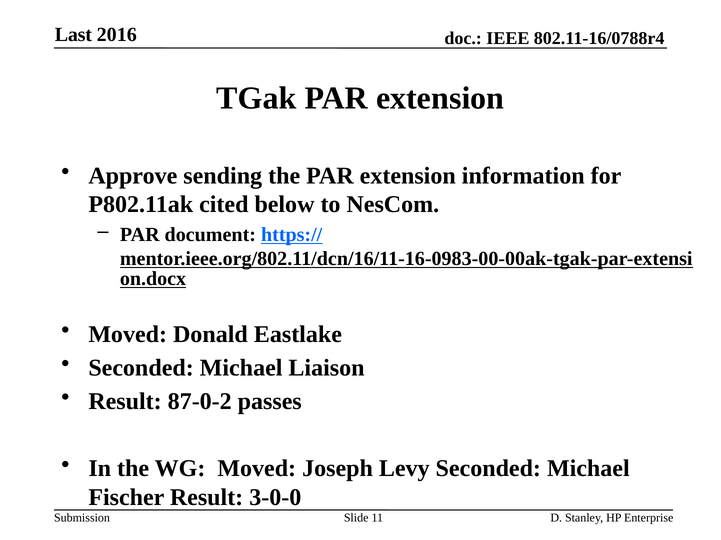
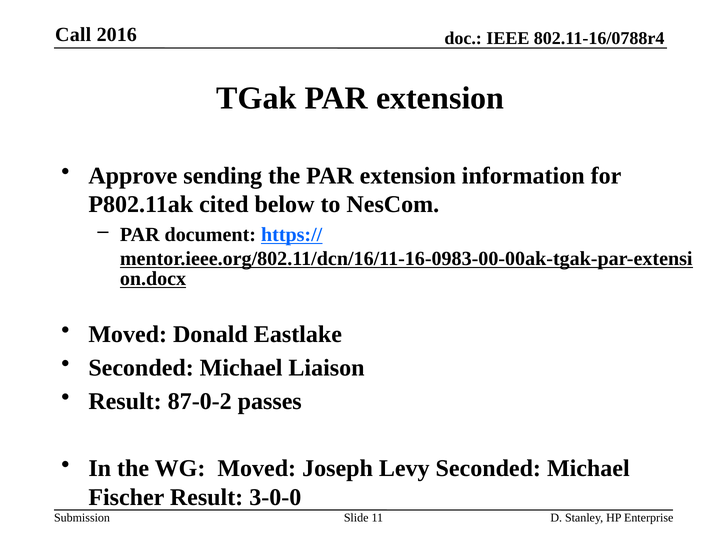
Last: Last -> Call
